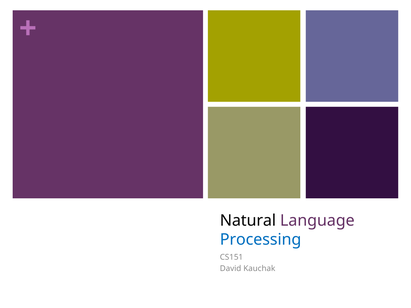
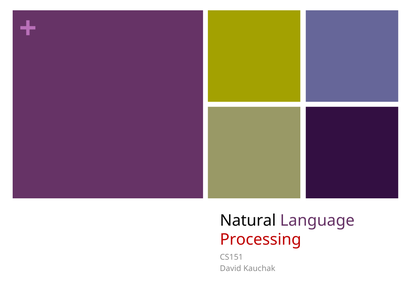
Processing colour: blue -> red
